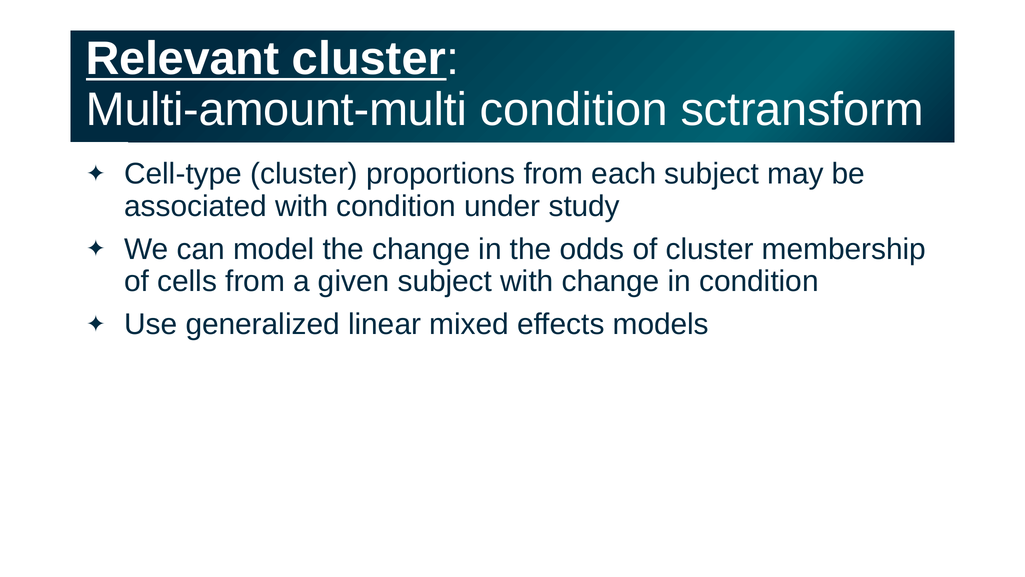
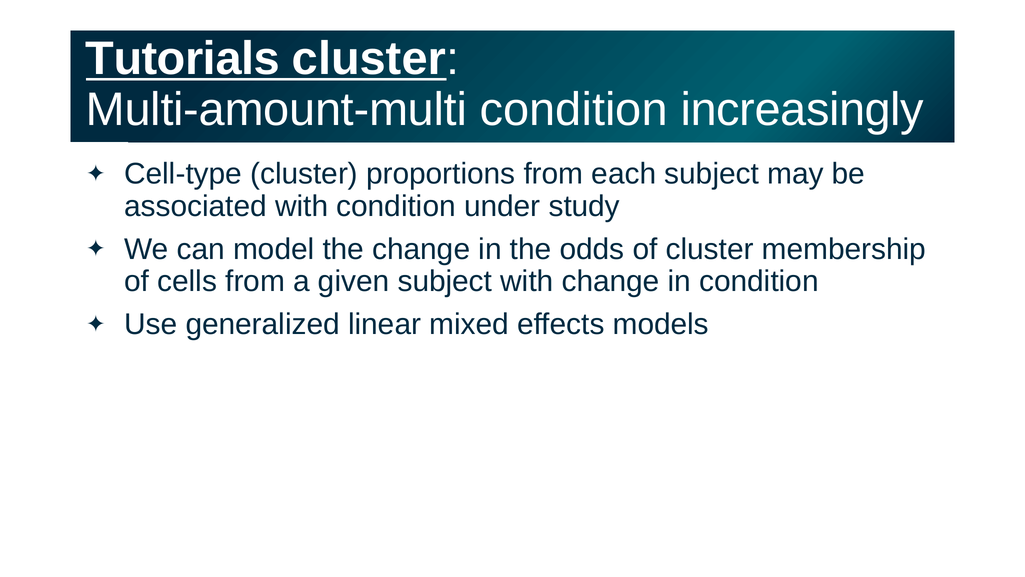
Relevant: Relevant -> Tutorials
sctransform: sctransform -> increasingly
